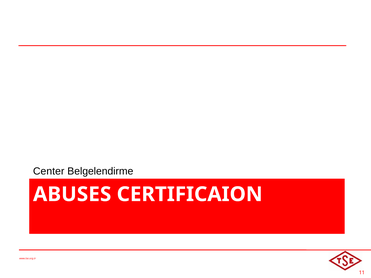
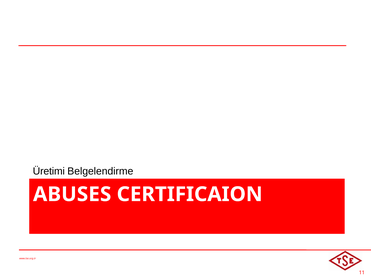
Center: Center -> Üretimi
